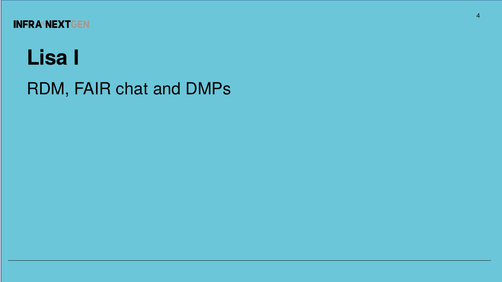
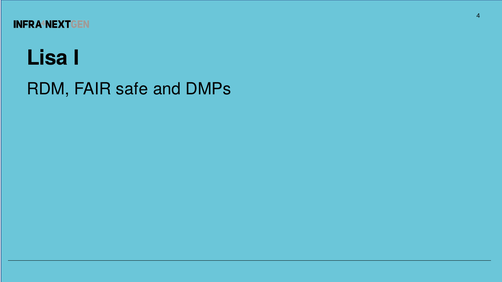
chat: chat -> safe
